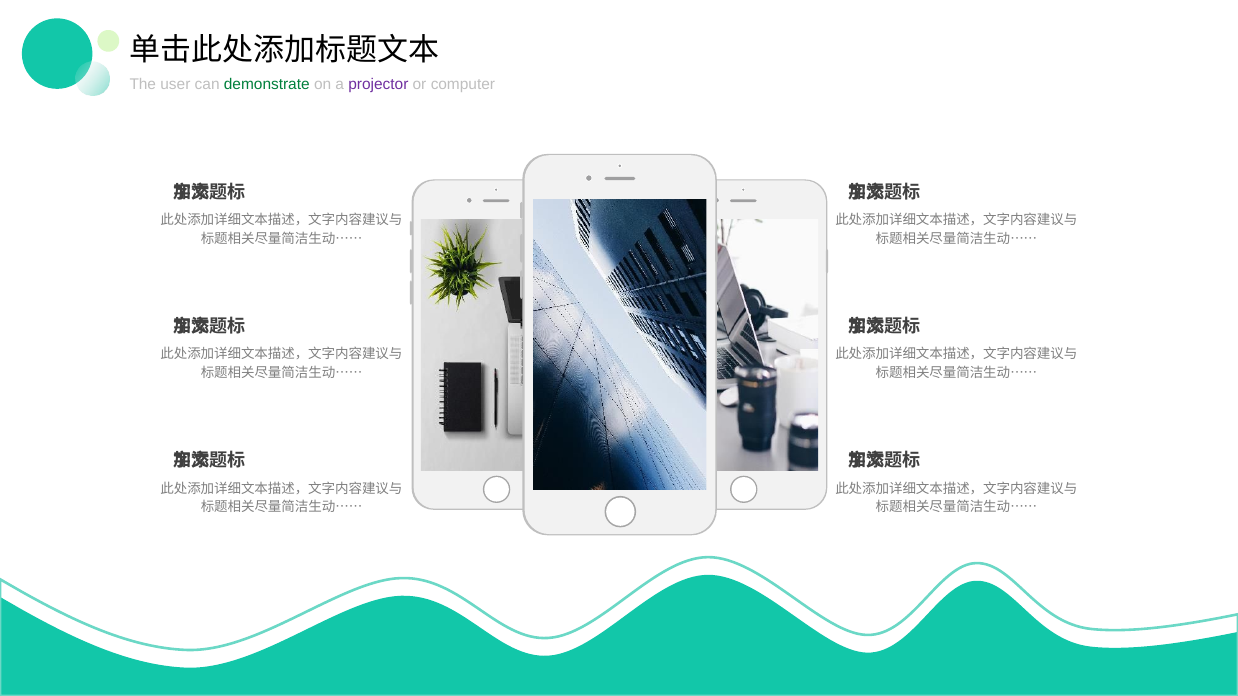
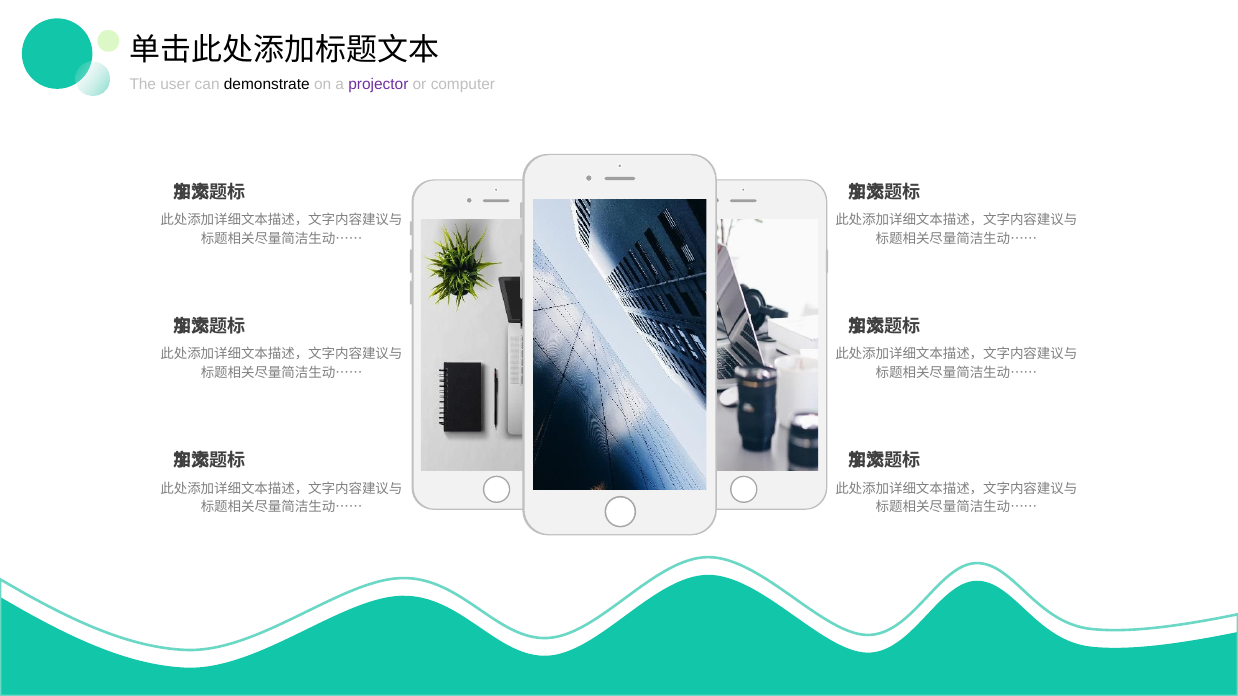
demonstrate colour: green -> black
